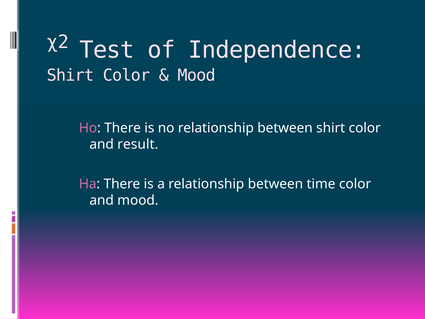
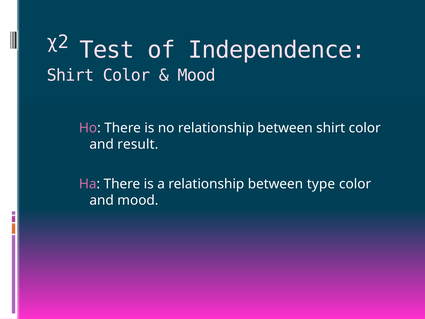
time: time -> type
